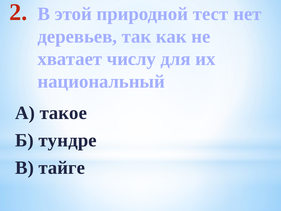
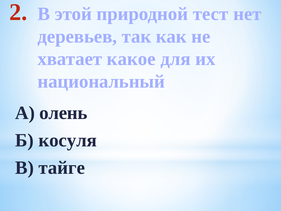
числу: числу -> какое
такое: такое -> олень
тундре: тундре -> косуля
